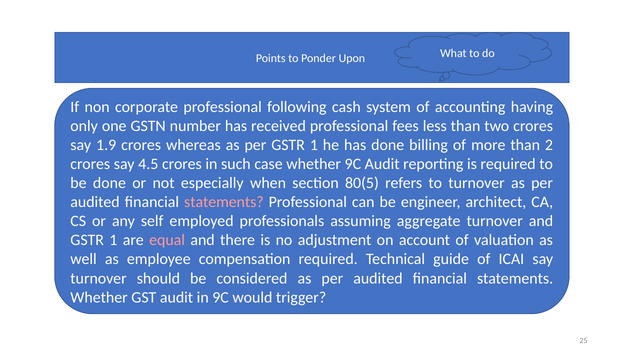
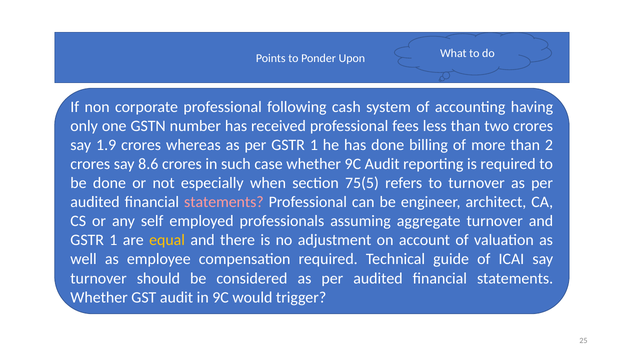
4.5: 4.5 -> 8.6
80(5: 80(5 -> 75(5
equal colour: pink -> yellow
